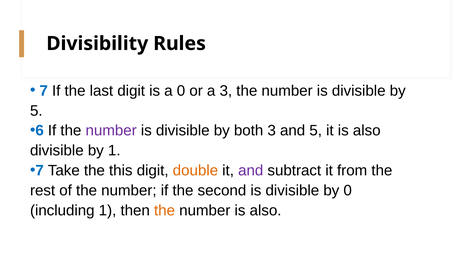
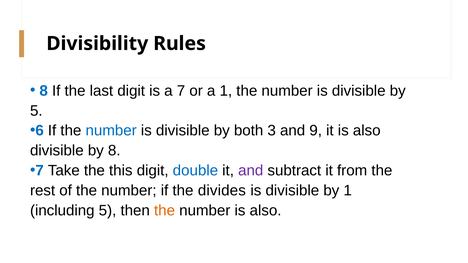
7 at (44, 91): 7 -> 8
a 0: 0 -> 7
a 3: 3 -> 1
number at (111, 131) colour: purple -> blue
and 5: 5 -> 9
by 1: 1 -> 8
double colour: orange -> blue
second: second -> divides
by 0: 0 -> 1
including 1: 1 -> 5
